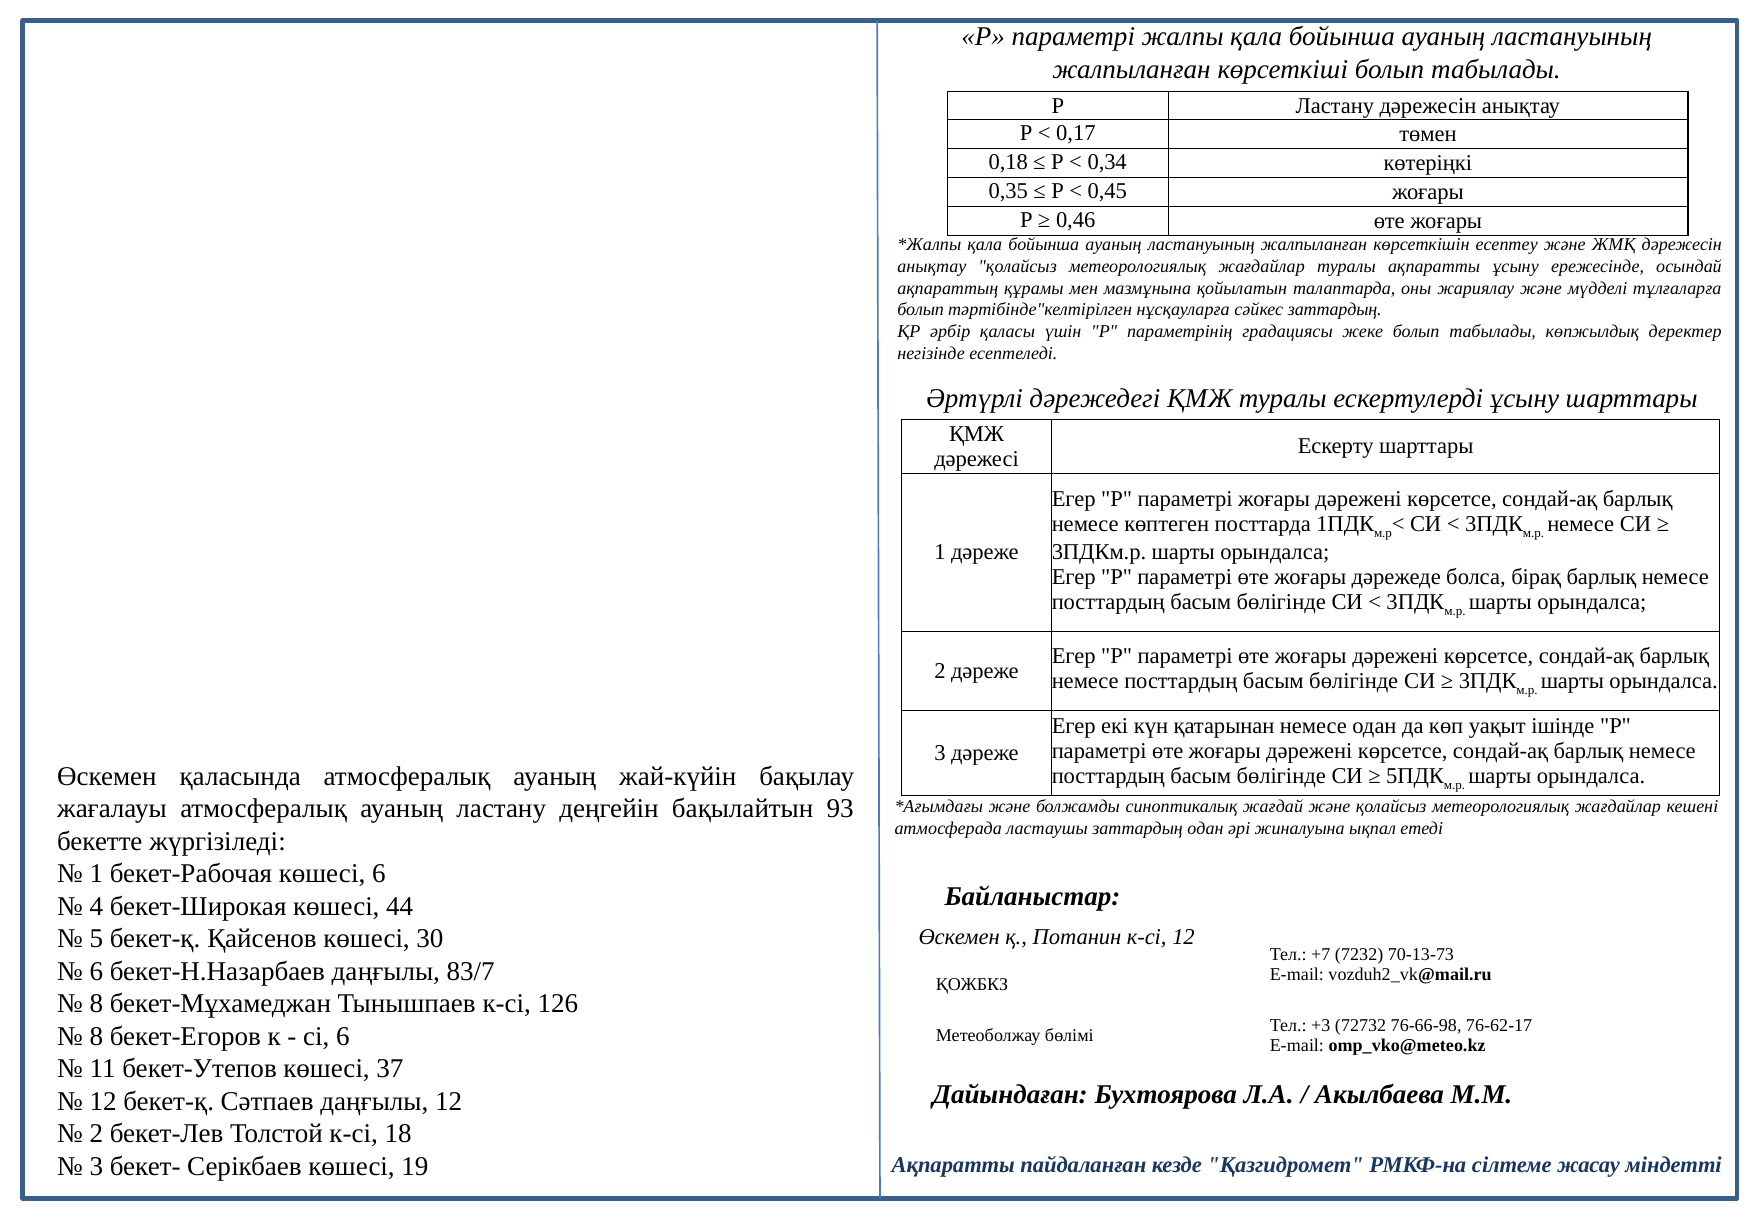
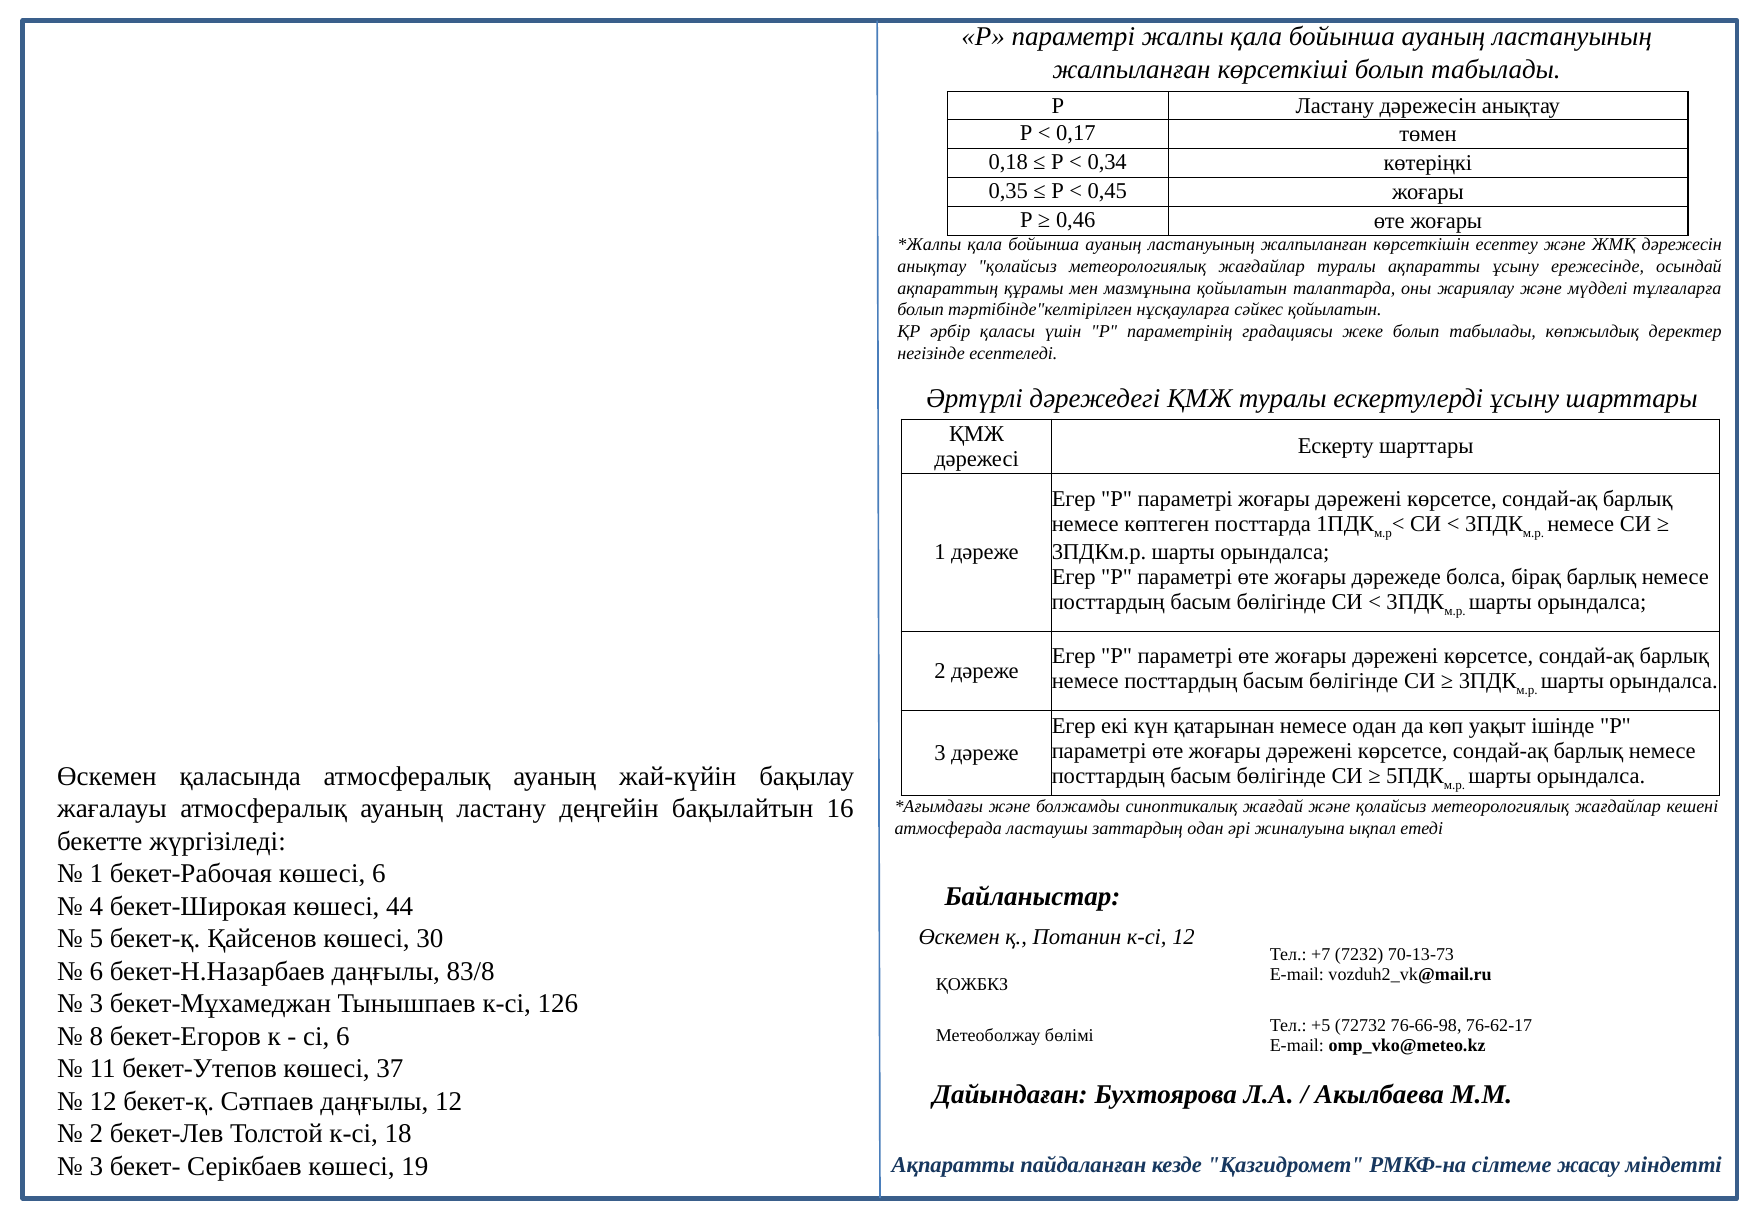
сәйкес заттардың: заттардың -> қойылатын
93: 93 -> 16
83/7: 83/7 -> 83/8
8 at (96, 1003): 8 -> 3
+3: +3 -> +5
